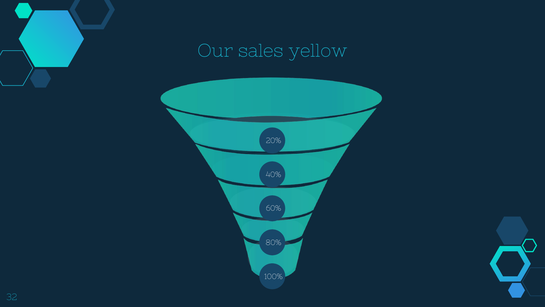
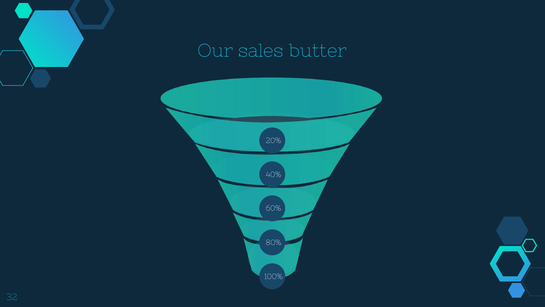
yellow: yellow -> butter
